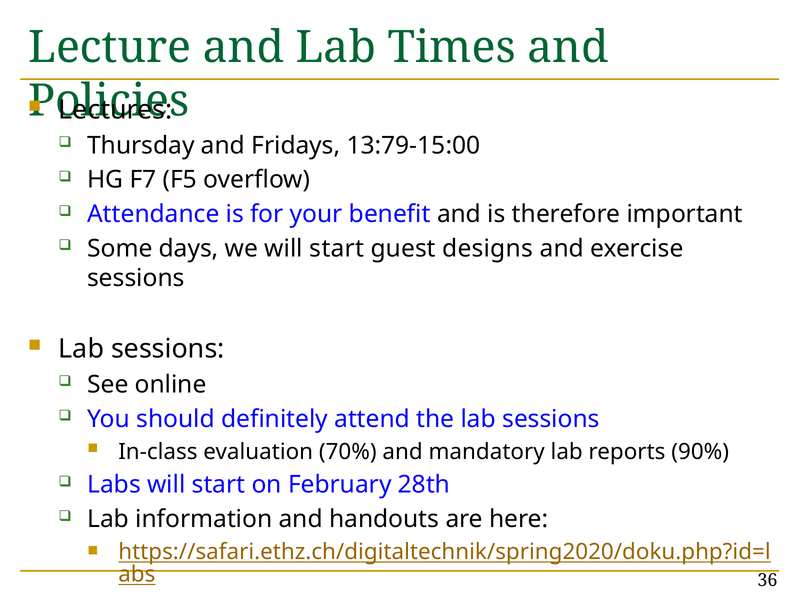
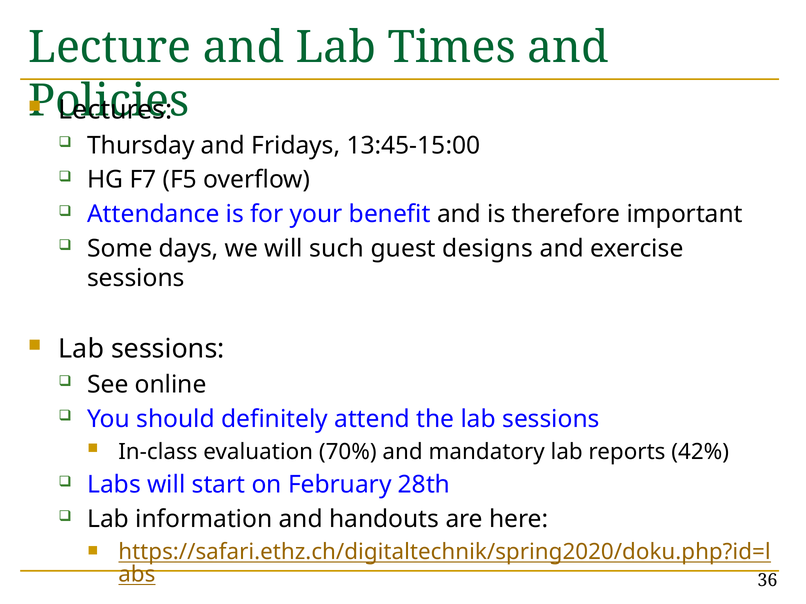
13:79-15:00: 13:79-15:00 -> 13:45-15:00
we will start: start -> such
90%: 90% -> 42%
